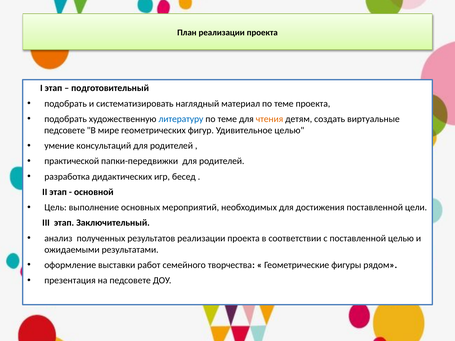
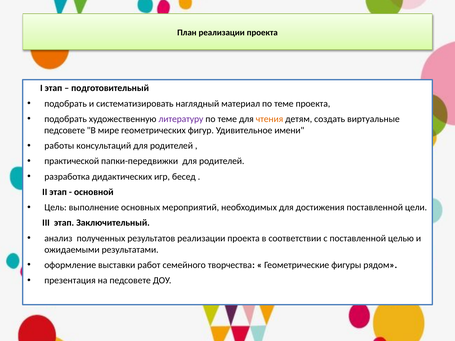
литературу colour: blue -> purple
Удивительное целью: целью -> имени
умение: умение -> работы
